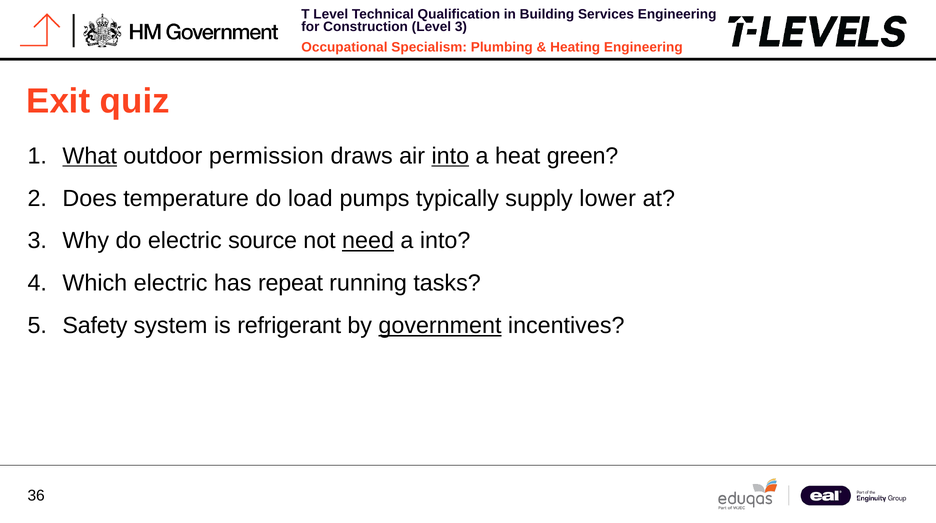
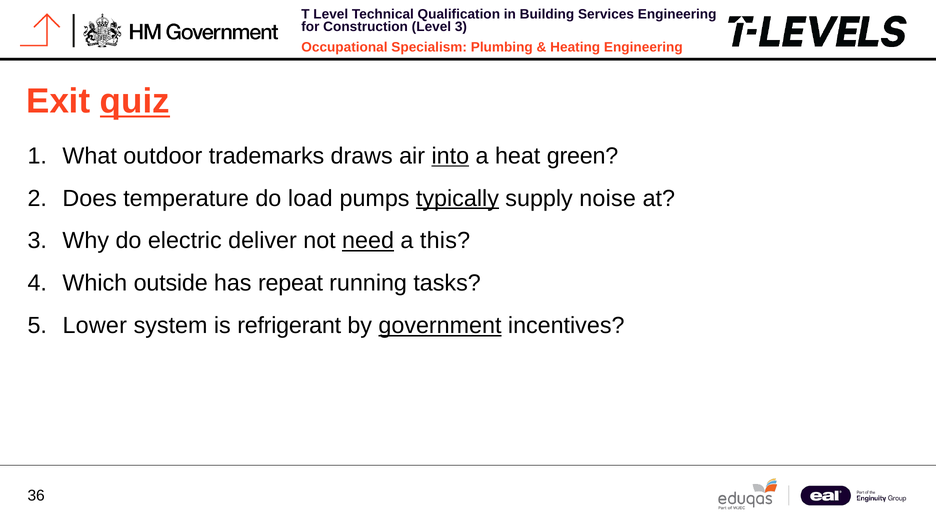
quiz underline: none -> present
What underline: present -> none
permission: permission -> trademarks
typically underline: none -> present
lower: lower -> noise
source: source -> deliver
a into: into -> this
Which electric: electric -> outside
Safety: Safety -> Lower
